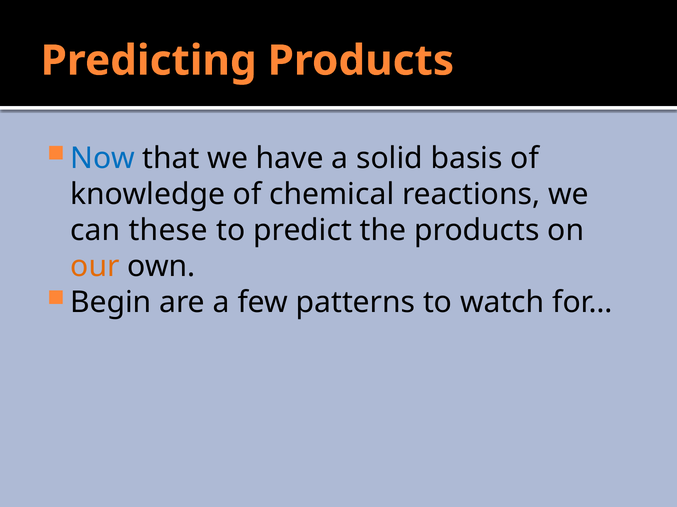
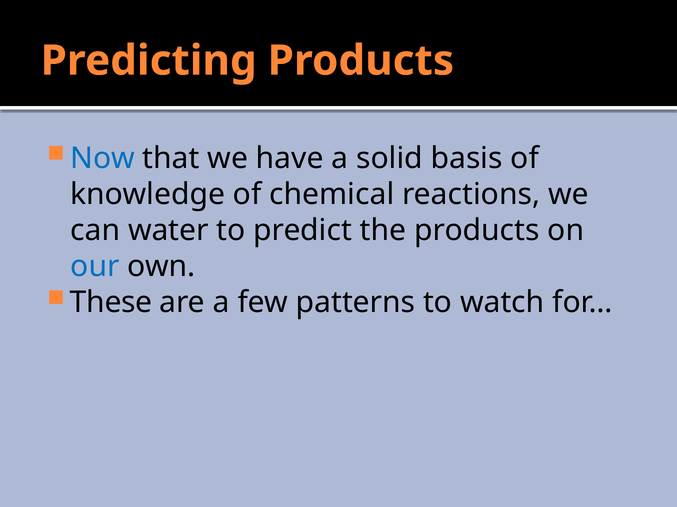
these: these -> water
our colour: orange -> blue
Begin: Begin -> These
